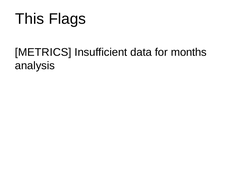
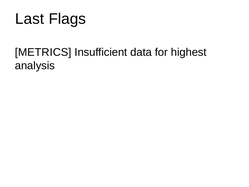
This: This -> Last
months: months -> highest
